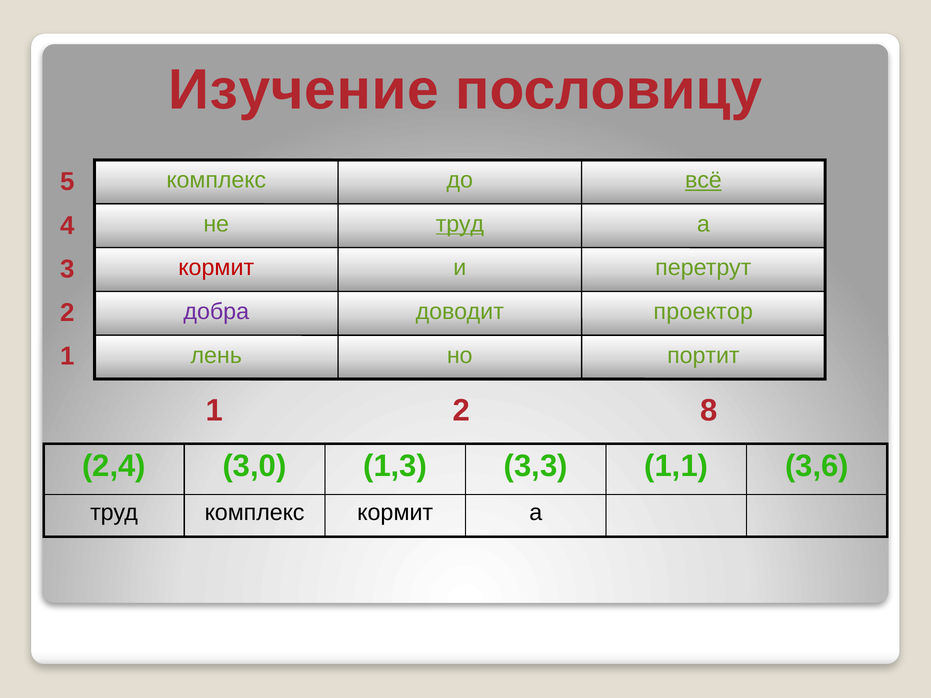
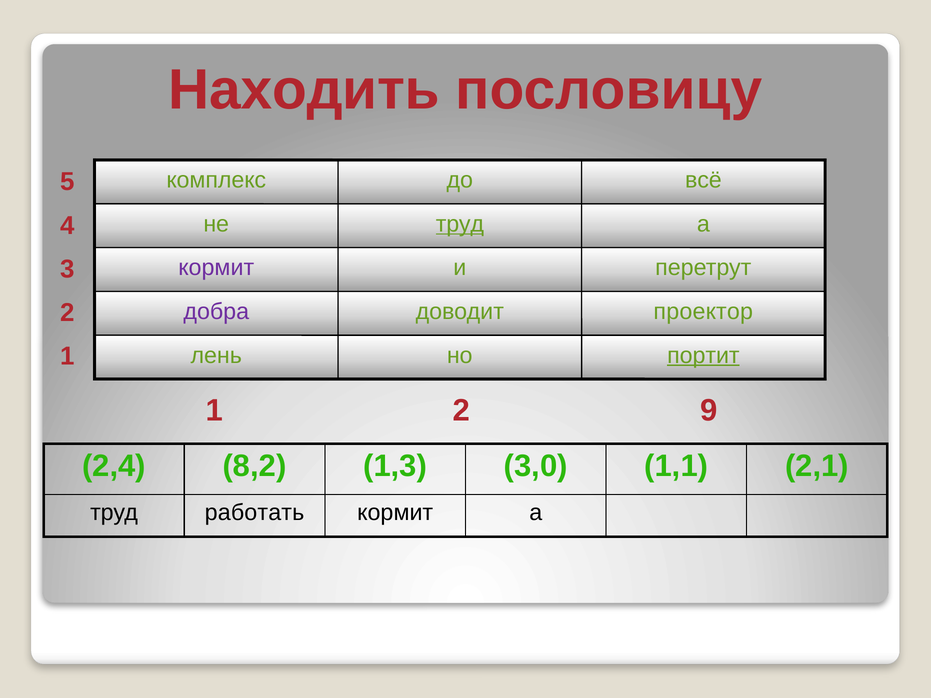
Изучение: Изучение -> Находить
всё underline: present -> none
кормит at (216, 268) colour: red -> purple
портит underline: none -> present
8: 8 -> 9
3,0: 3,0 -> 8,2
3,3: 3,3 -> 3,0
3,6: 3,6 -> 2,1
труд комплекс: комплекс -> работать
